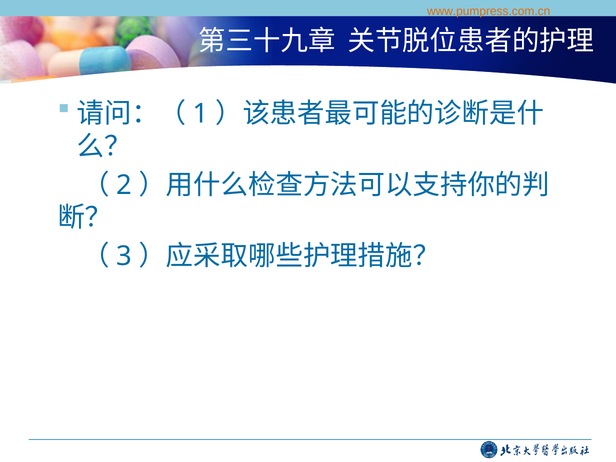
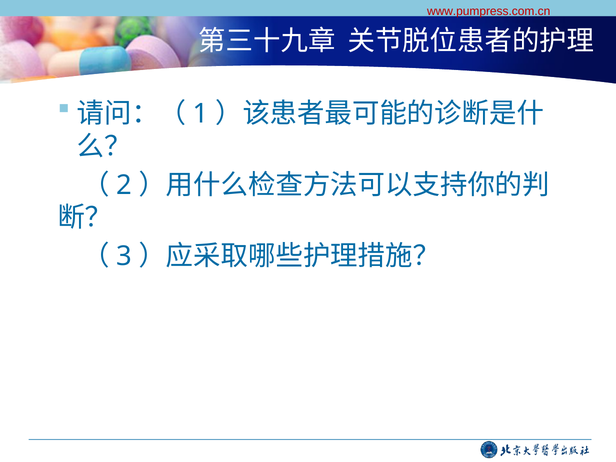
www.pumpress.com.cn colour: orange -> red
